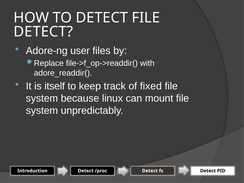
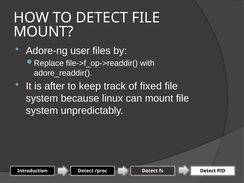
DETECT at (43, 32): DETECT -> MOUNT
itself: itself -> after
